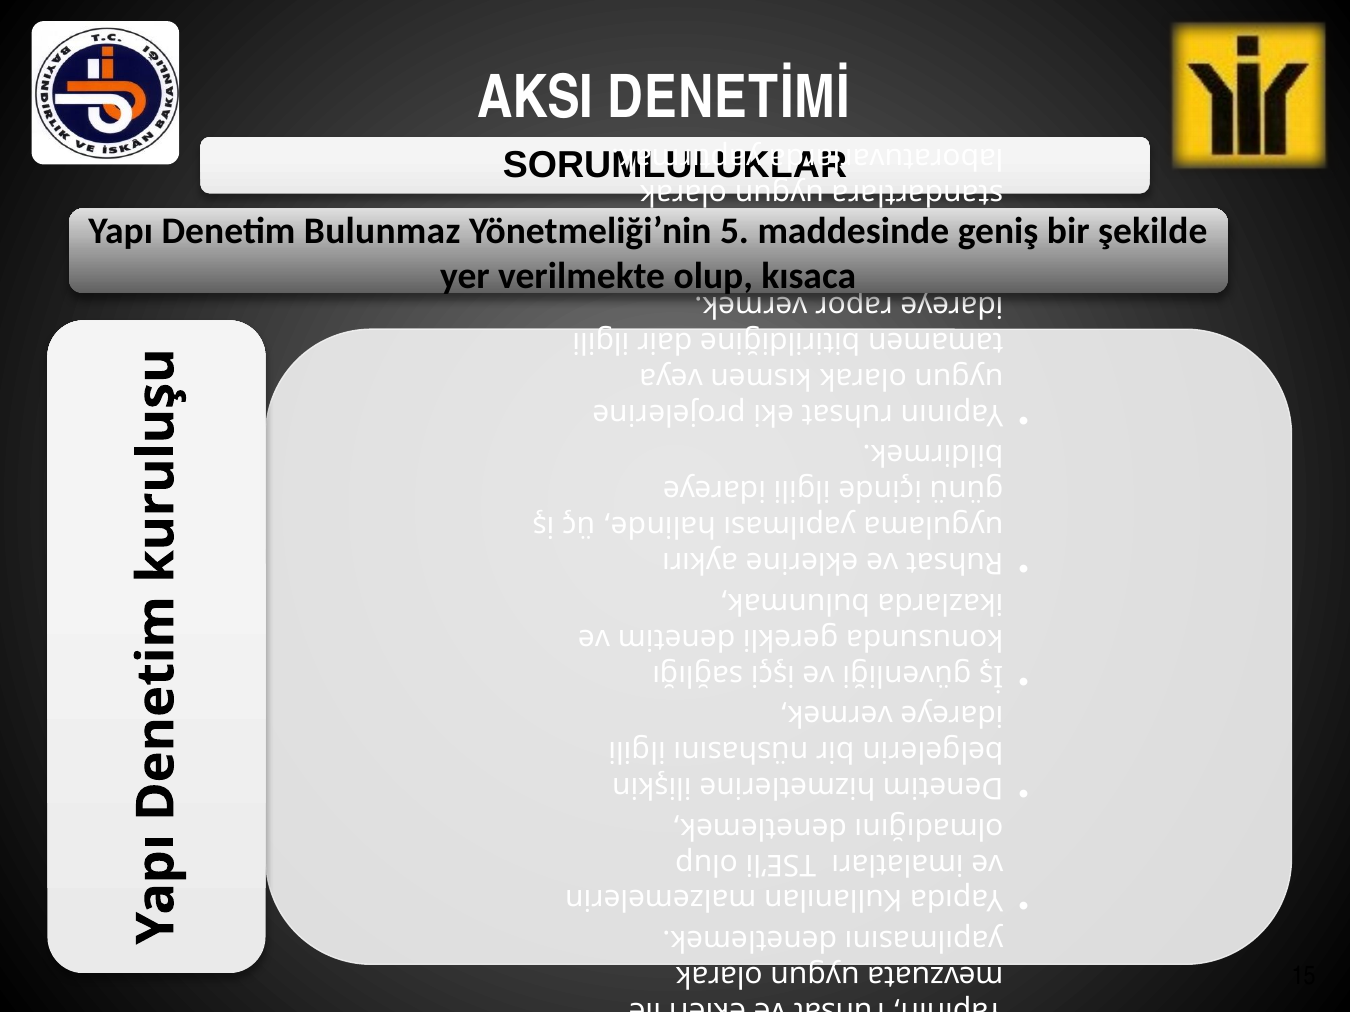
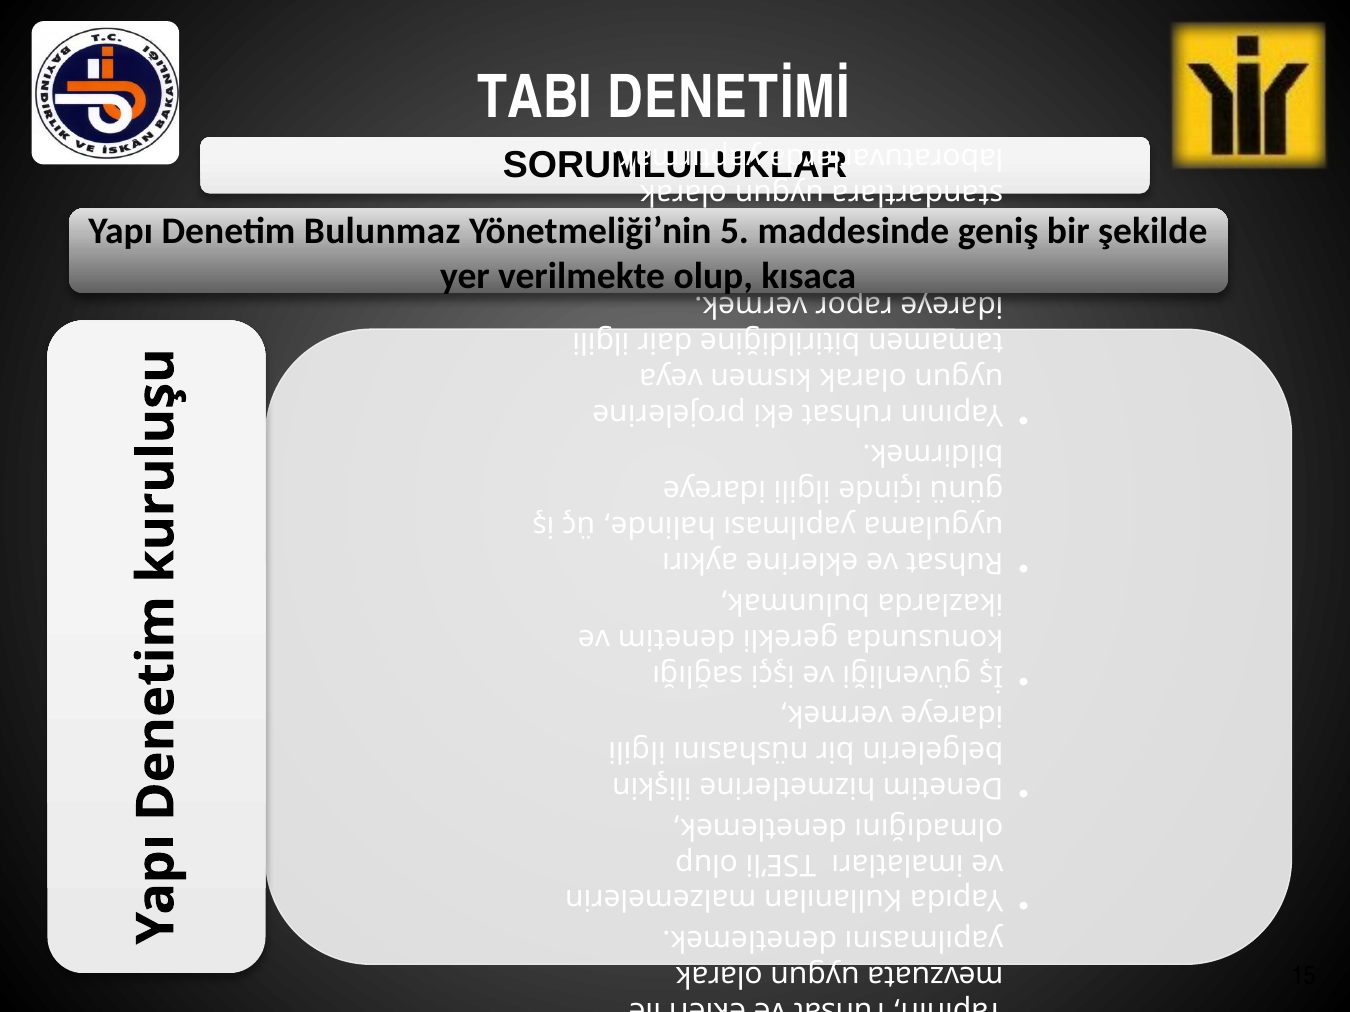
AKSI: AKSI -> TABI
